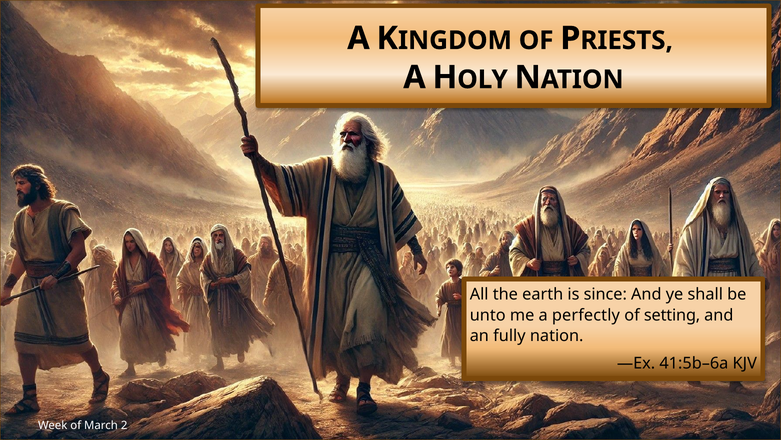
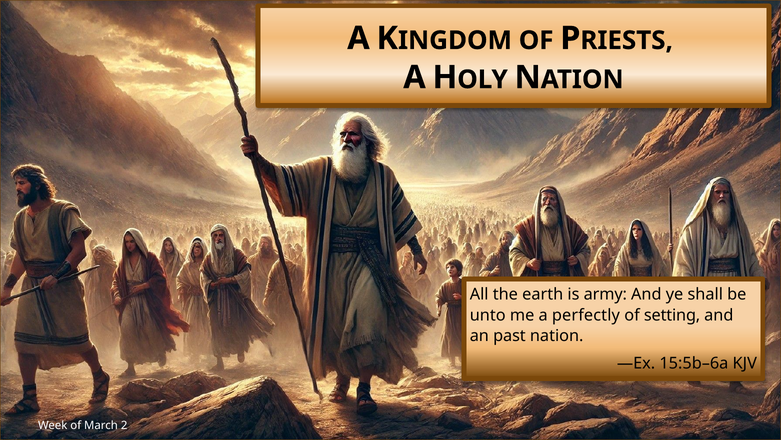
since: since -> army
fully: fully -> past
41:5b–6a: 41:5b–6a -> 15:5b–6a
